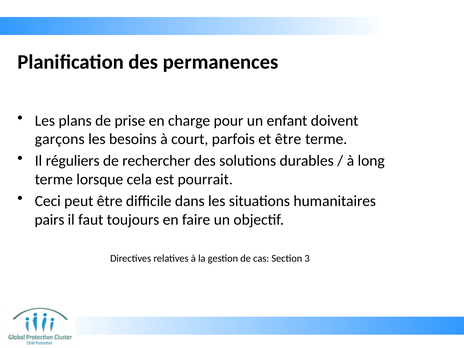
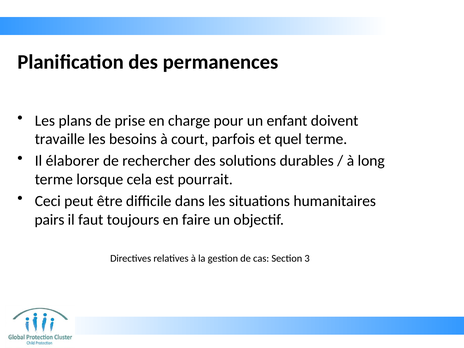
garçons: garçons -> travaille
et être: être -> quel
réguliers: réguliers -> élaborer
